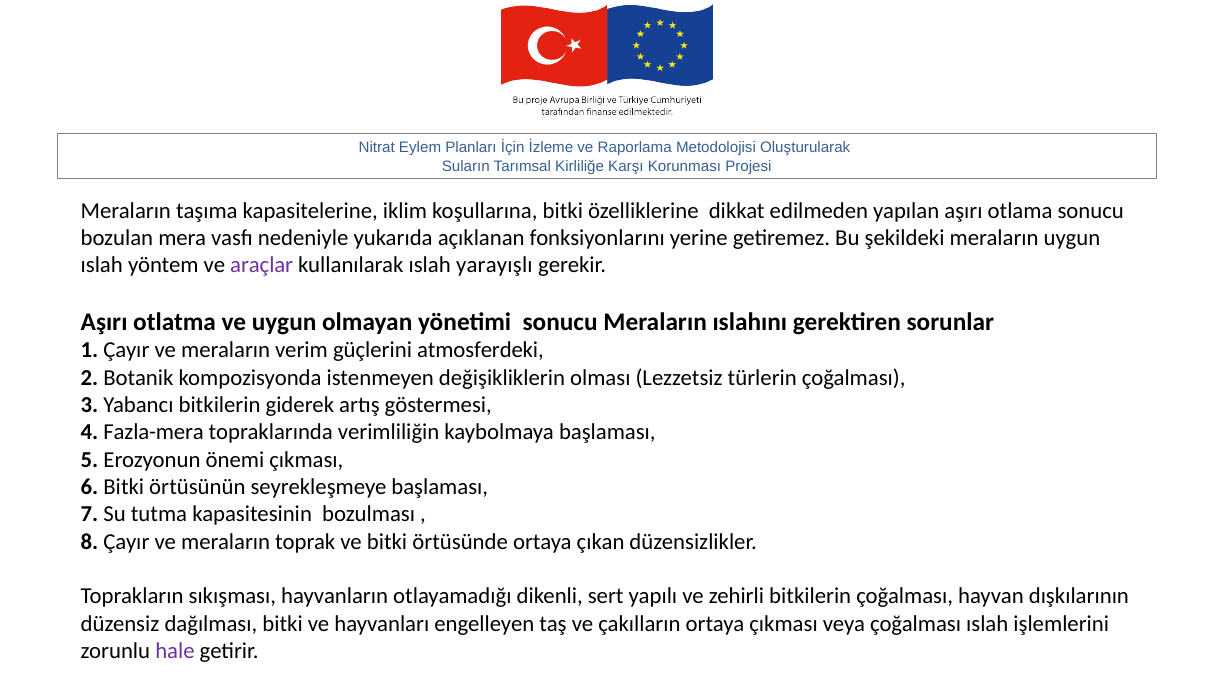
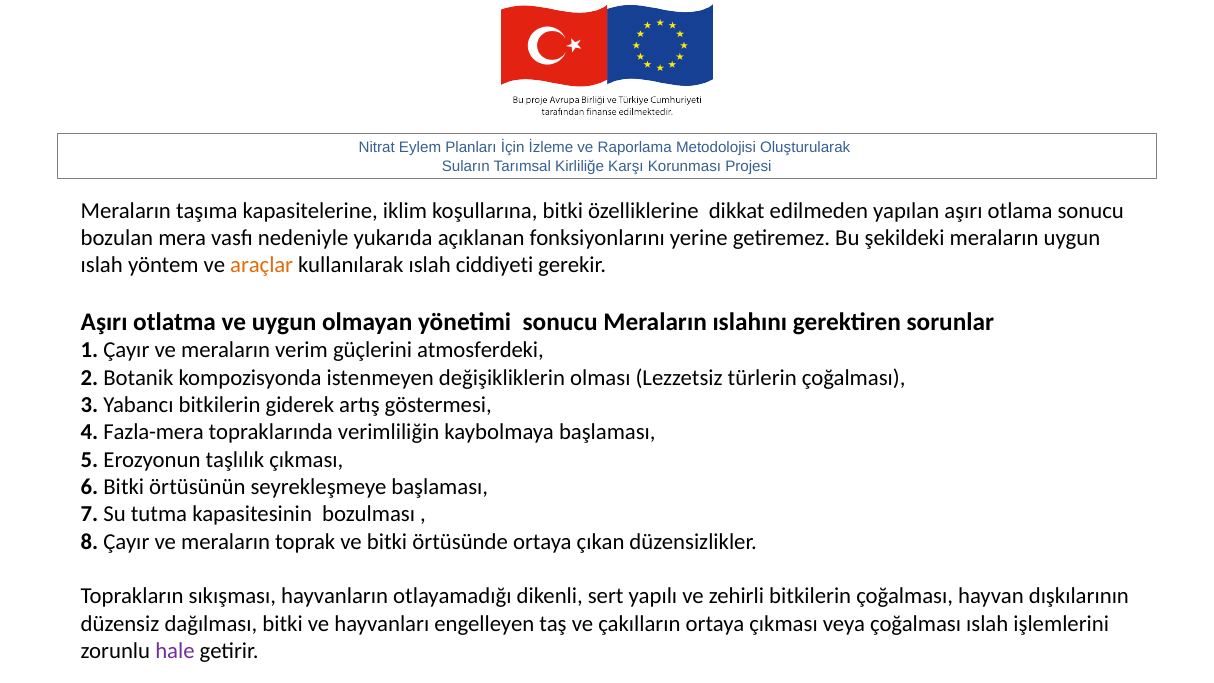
araçlar colour: purple -> orange
yarayışlı: yarayışlı -> ciddiyeti
önemi: önemi -> taşlılık
